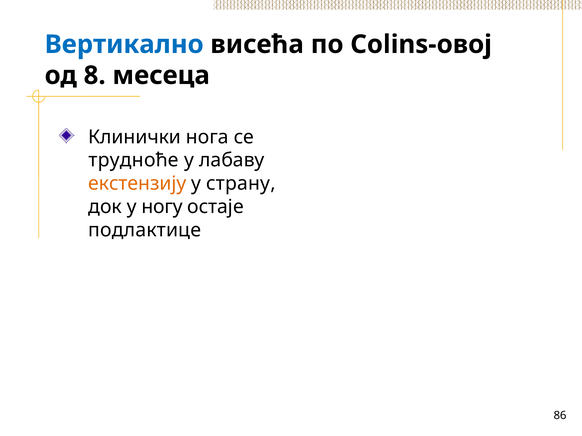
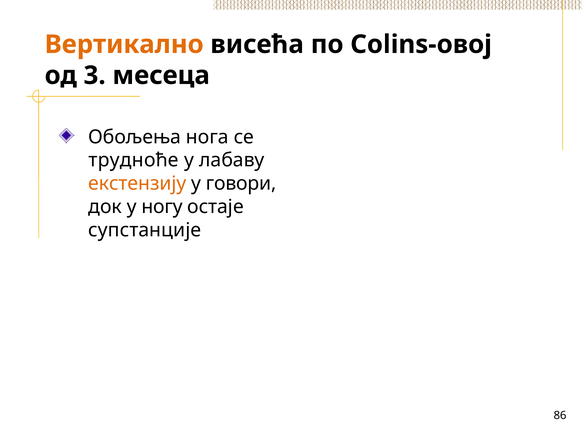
Вертикално colour: blue -> orange
8: 8 -> 3
Клинички: Клинички -> Обољења
страну: страну -> говори
подлактице: подлактице -> супстанције
